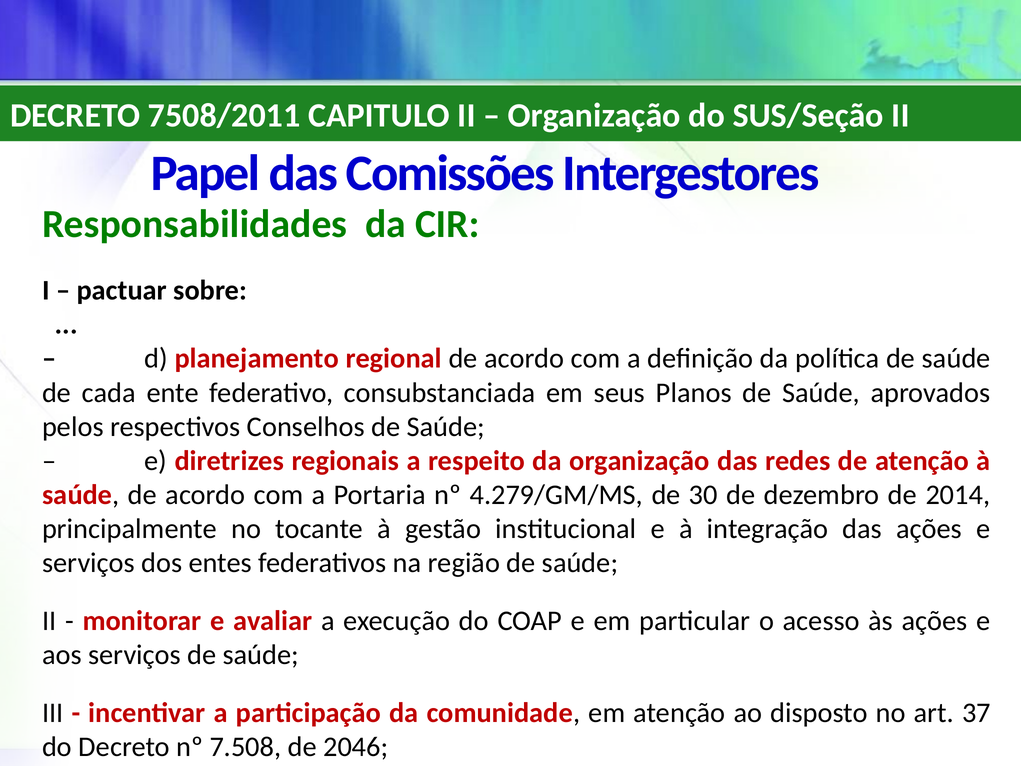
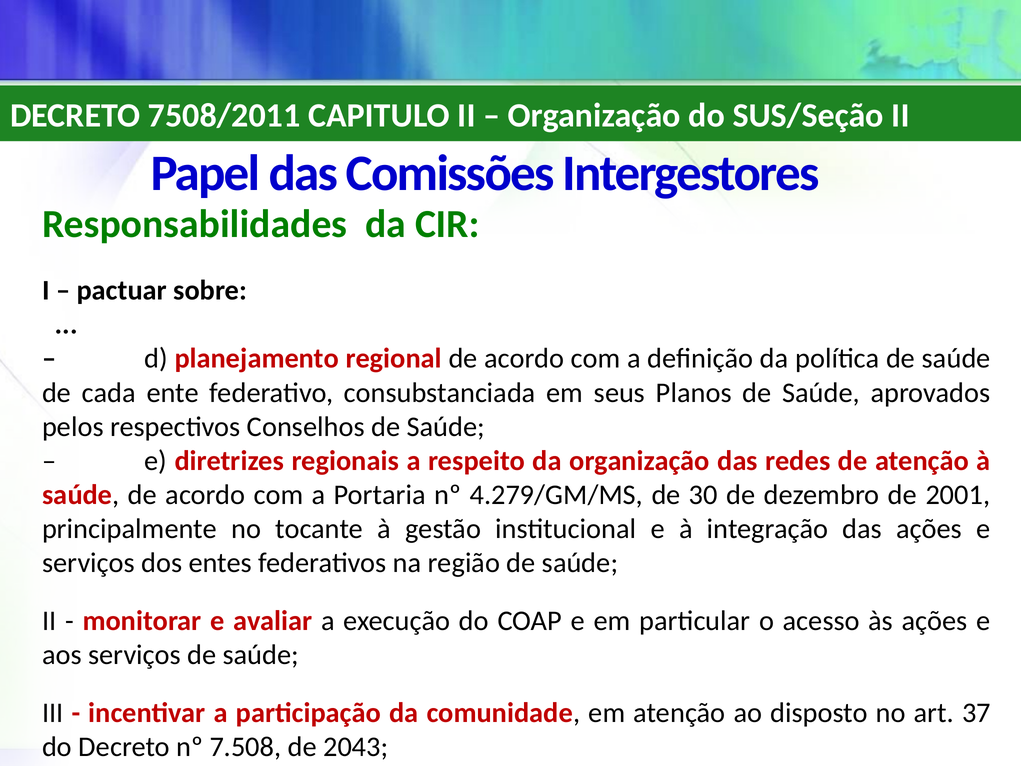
2014: 2014 -> 2001
2046: 2046 -> 2043
